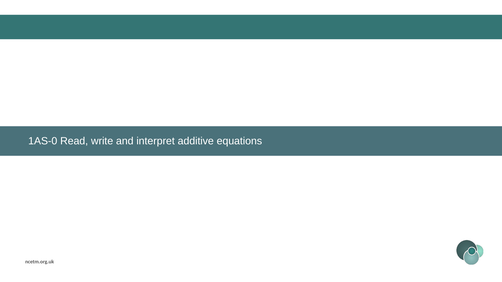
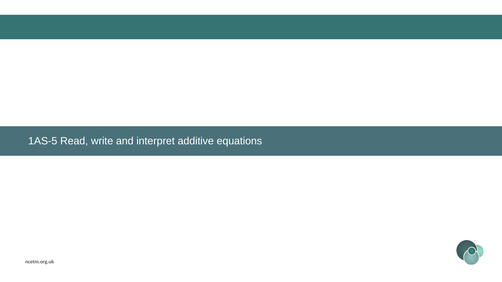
1AS-0: 1AS-0 -> 1AS-5
